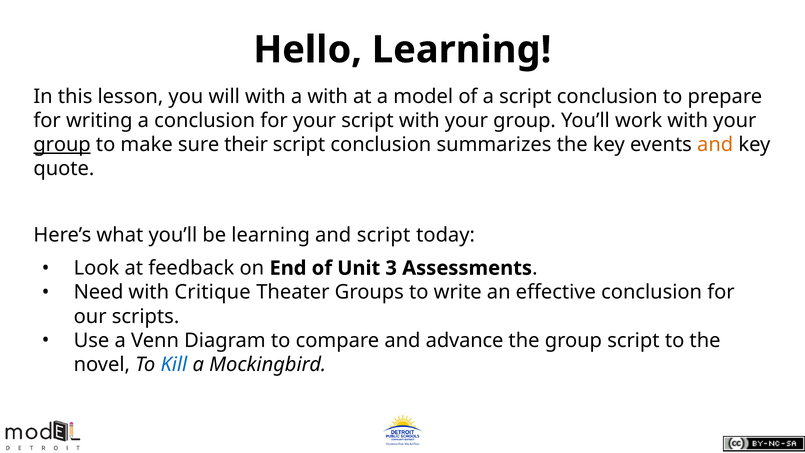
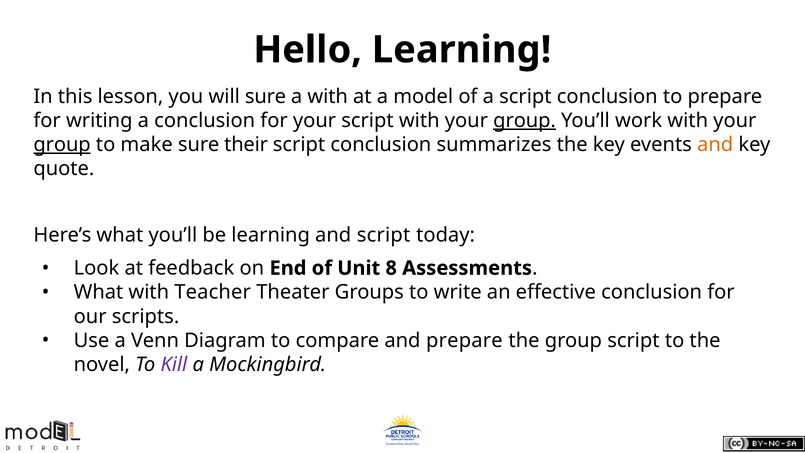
will with: with -> sure
group at (525, 120) underline: none -> present
3: 3 -> 8
Need at (99, 292): Need -> What
Critique: Critique -> Teacher
and advance: advance -> prepare
Kill colour: blue -> purple
